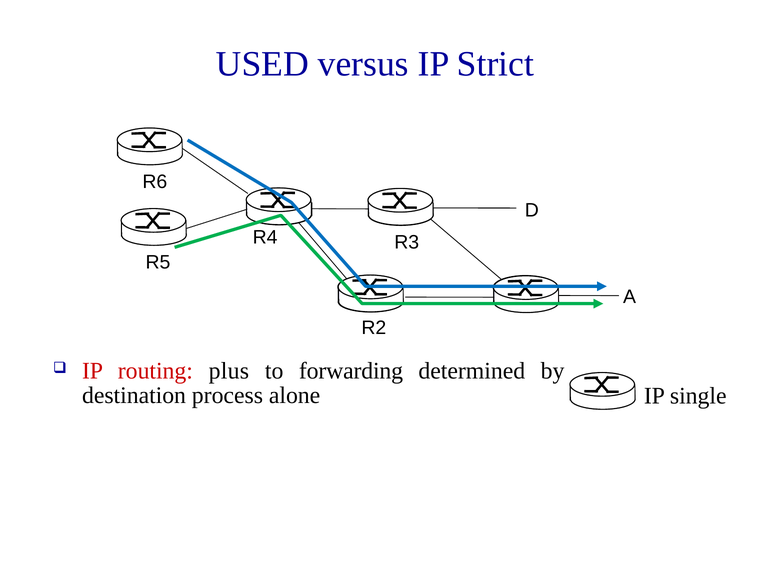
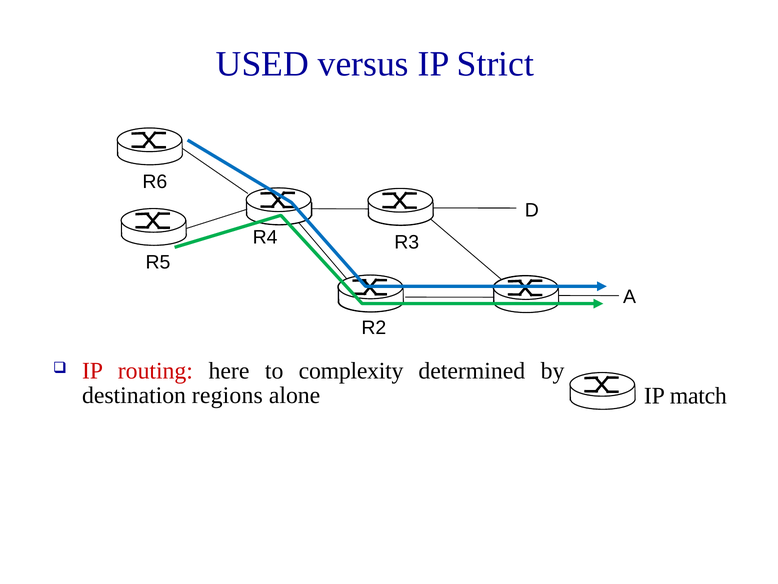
plus: plus -> here
forwarding: forwarding -> complexity
process: process -> regions
single: single -> match
